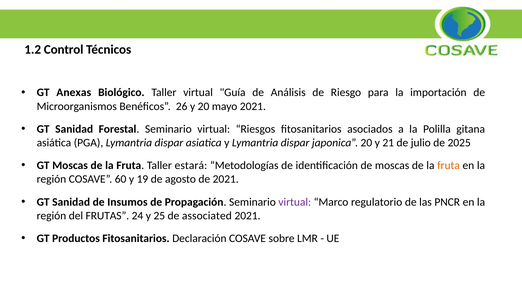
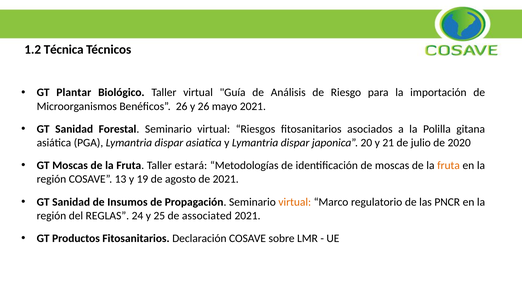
Control: Control -> Técnica
Anexas: Anexas -> Plantar
y 20: 20 -> 26
2025: 2025 -> 2020
60: 60 -> 13
virtual at (295, 202) colour: purple -> orange
FRUTAS: FRUTAS -> REGLAS
